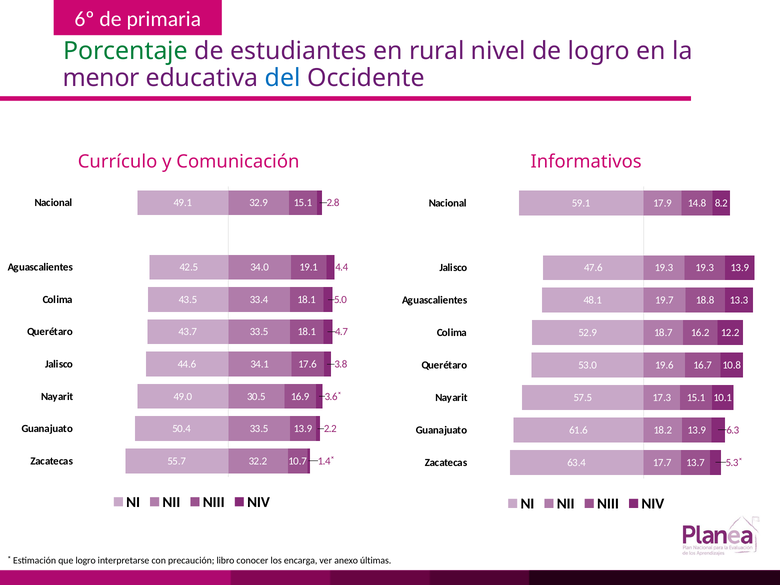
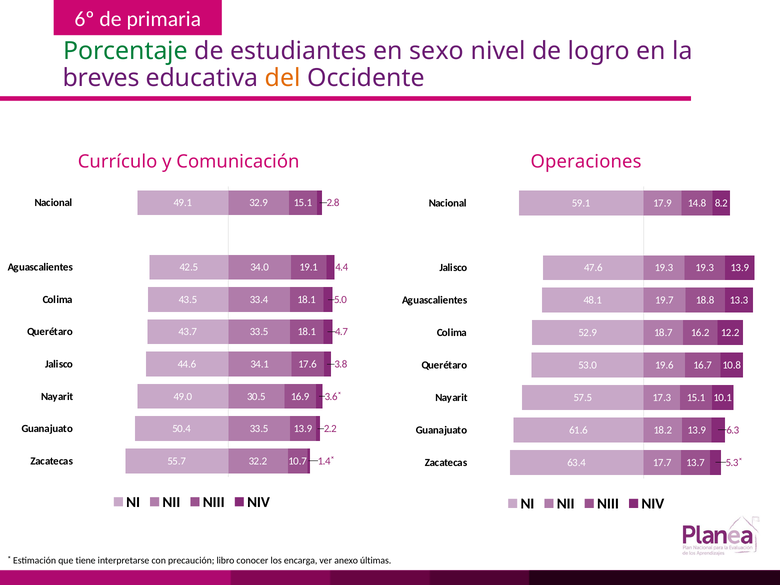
rural: rural -> sexo
menor: menor -> breves
del colour: blue -> orange
Informativos: Informativos -> Operaciones
que logro: logro -> tiene
